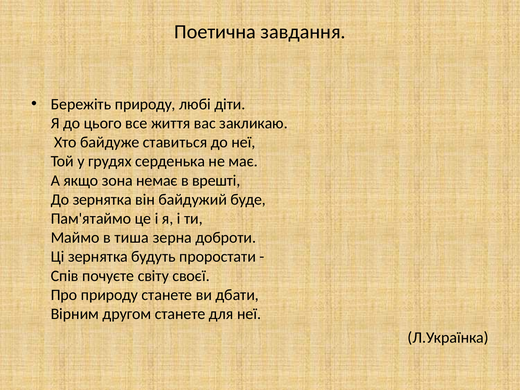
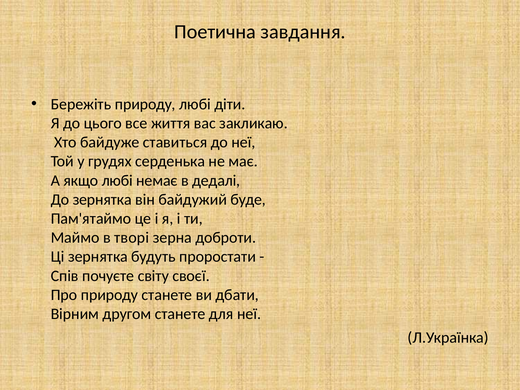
якщо зона: зона -> любі
врешті: врешті -> дедалі
тиша: тиша -> творі
